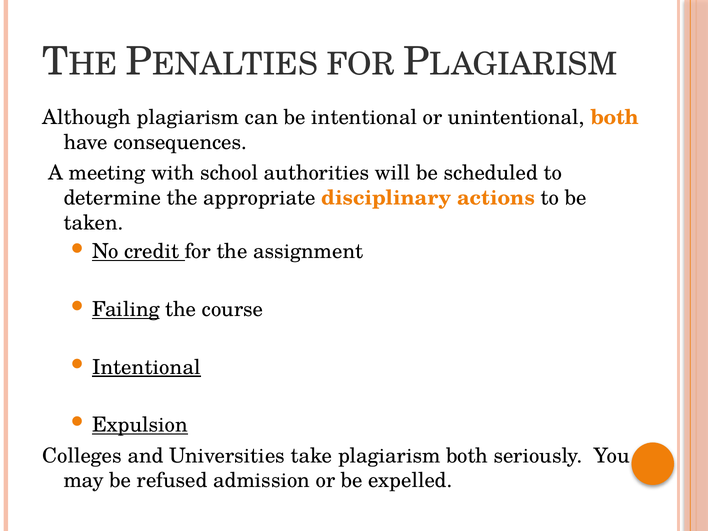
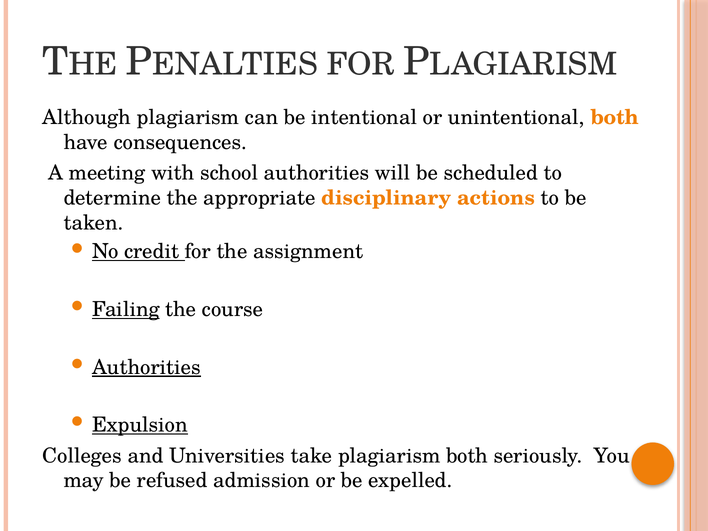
Intentional at (146, 367): Intentional -> Authorities
